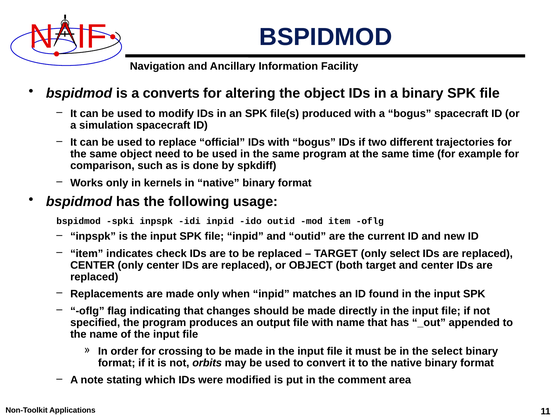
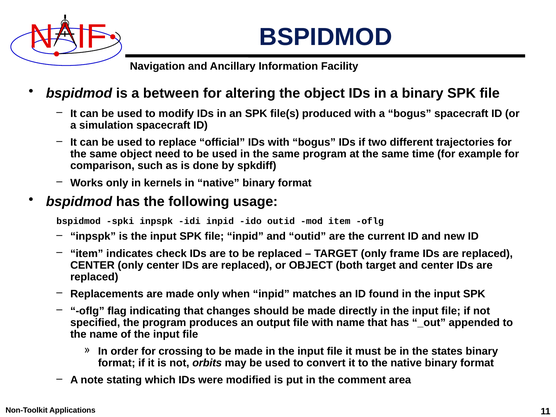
converts: converts -> between
only select: select -> frame
the select: select -> states
